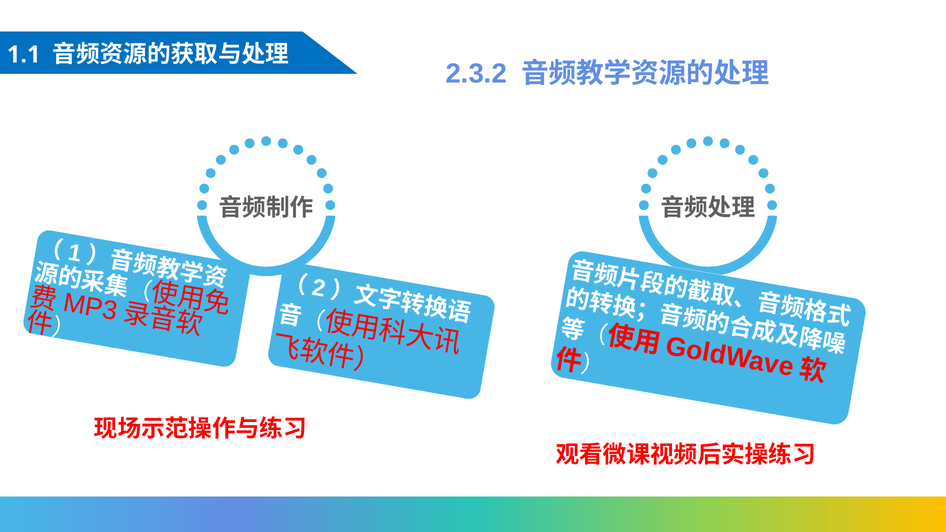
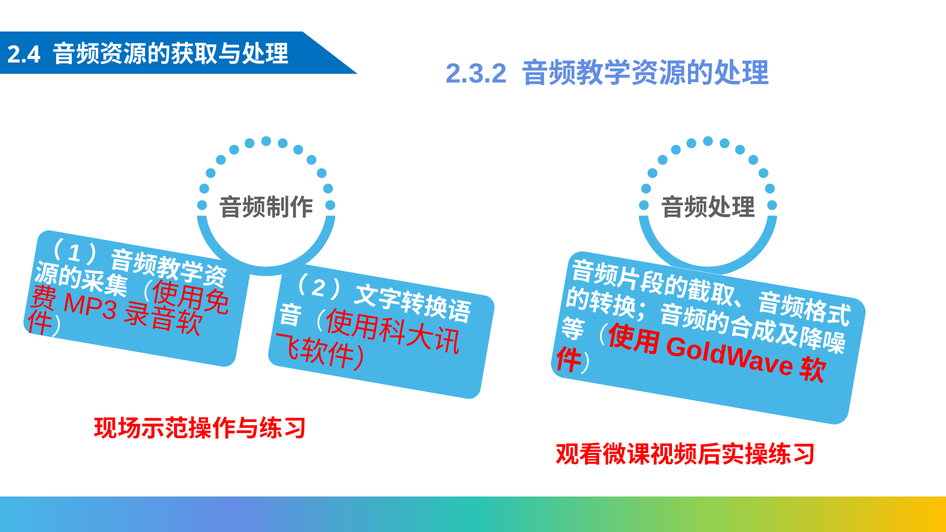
1.1: 1.1 -> 2.4
